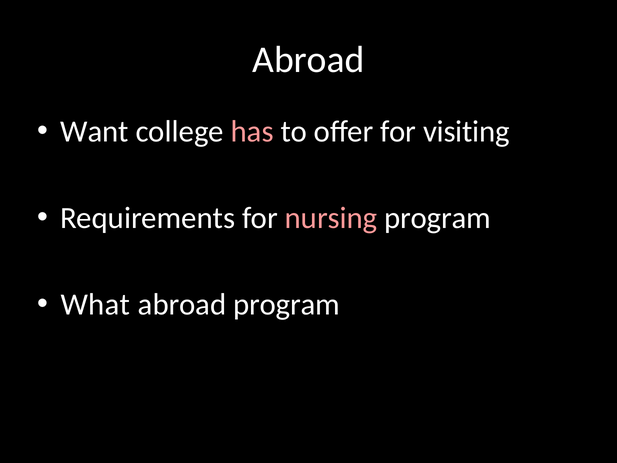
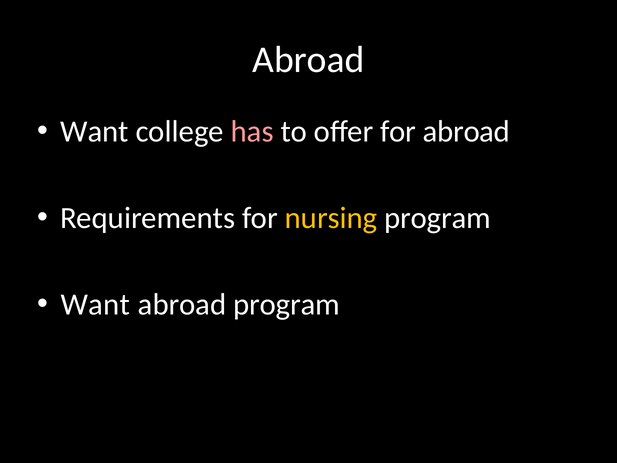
for visiting: visiting -> abroad
nursing colour: pink -> yellow
What at (95, 304): What -> Want
